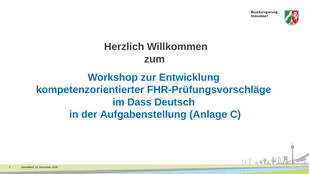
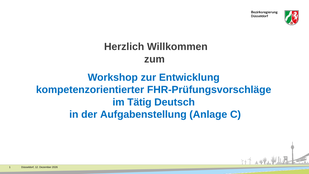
Dass: Dass -> Tätig
